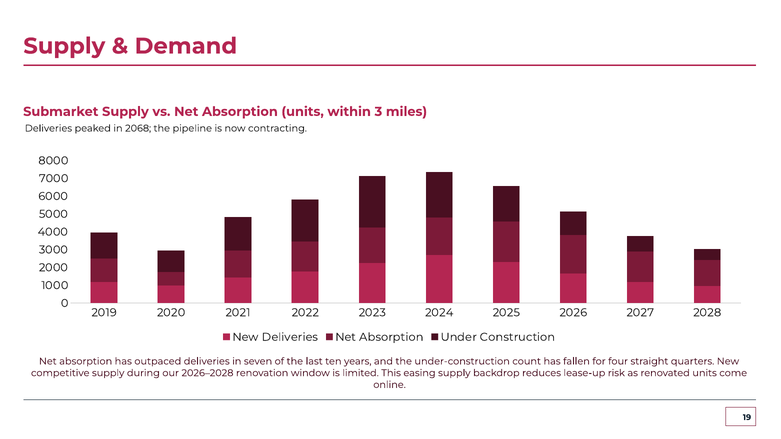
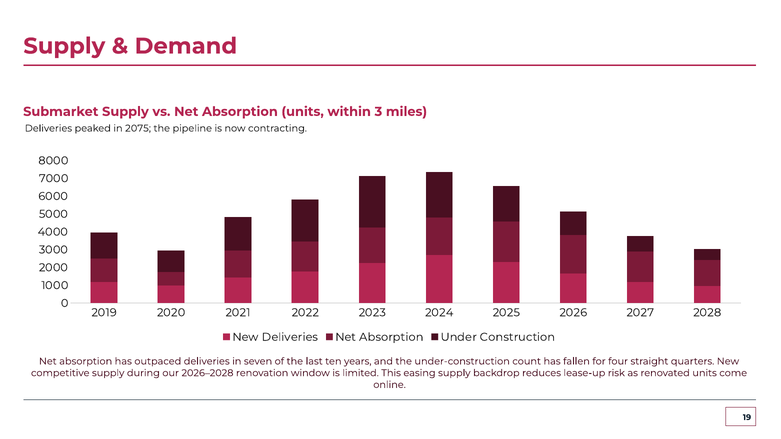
2068: 2068 -> 2075
